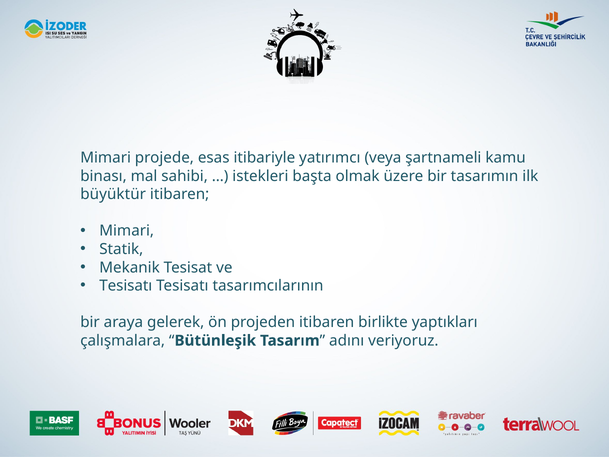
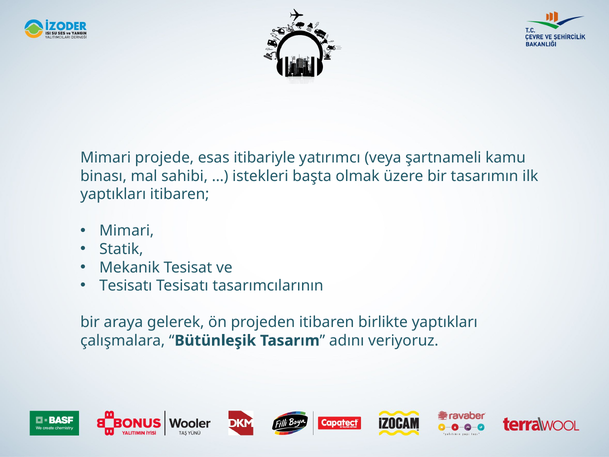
büyüktür at (113, 194): büyüktür -> yaptıkları
